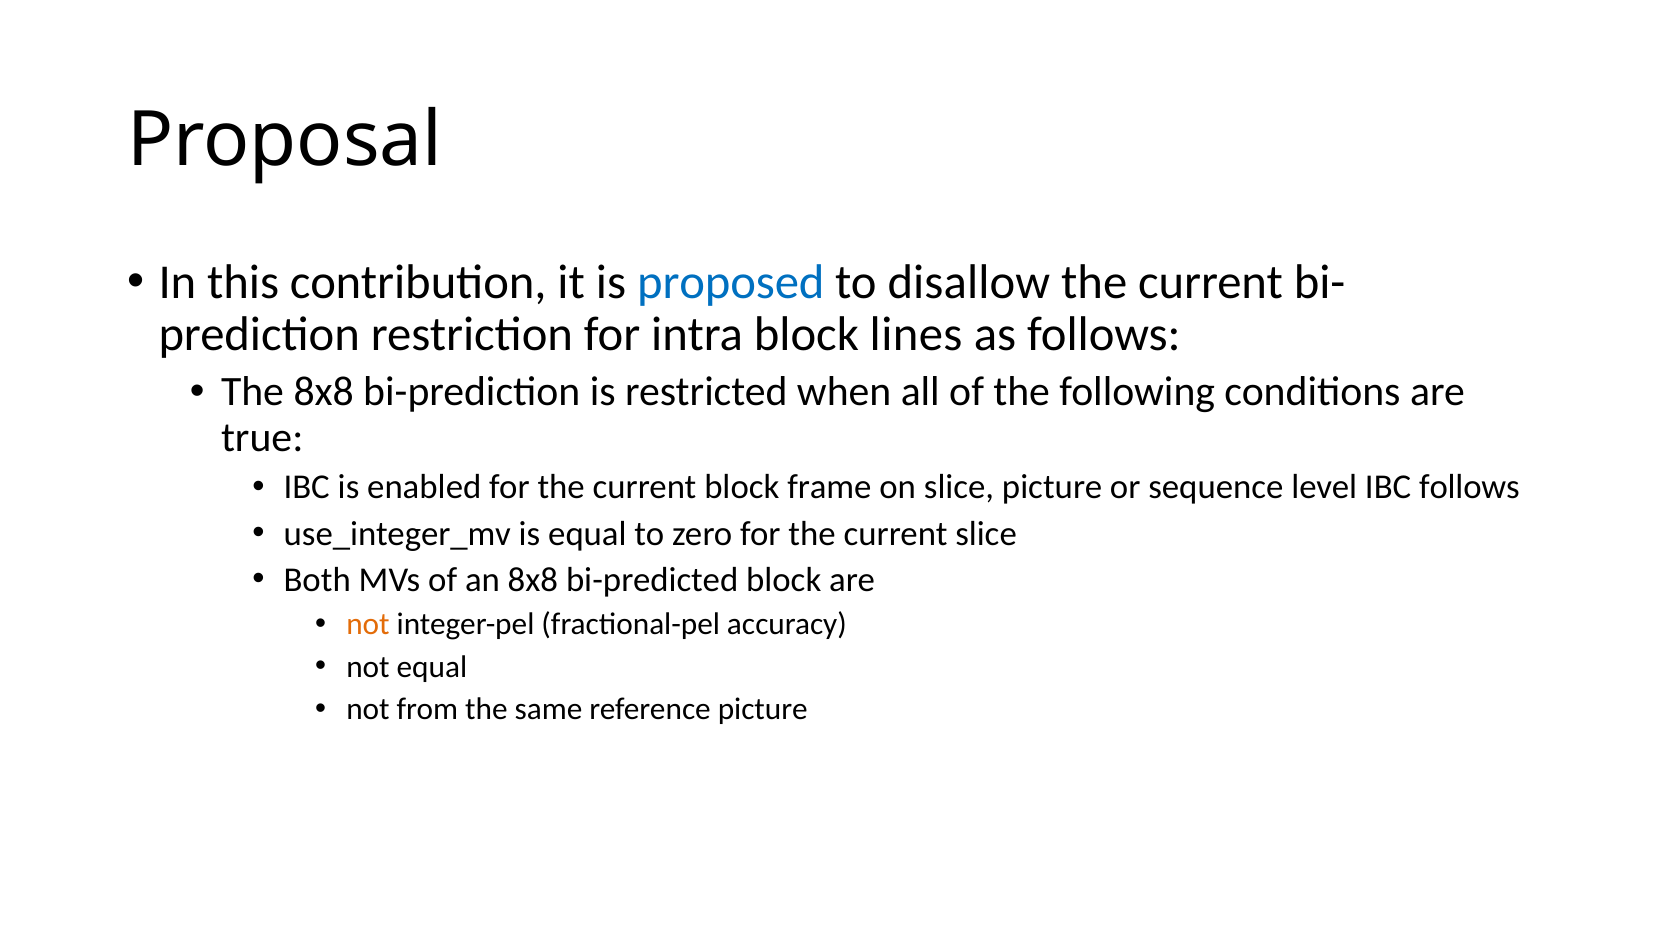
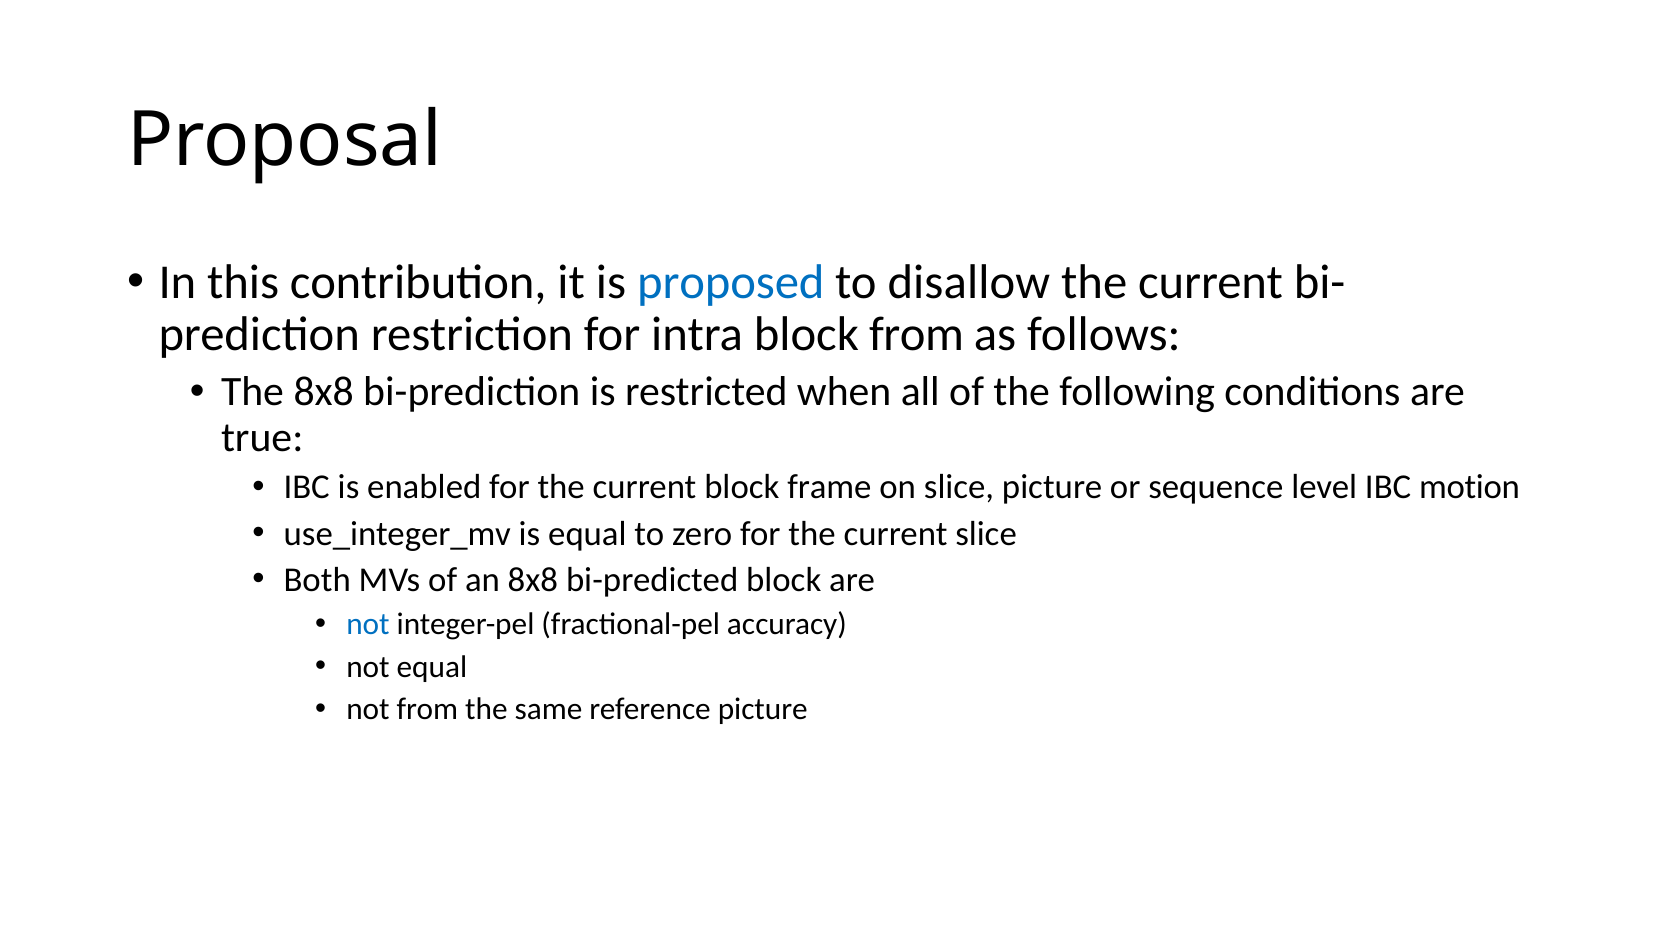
block lines: lines -> from
IBC follows: follows -> motion
not at (368, 624) colour: orange -> blue
